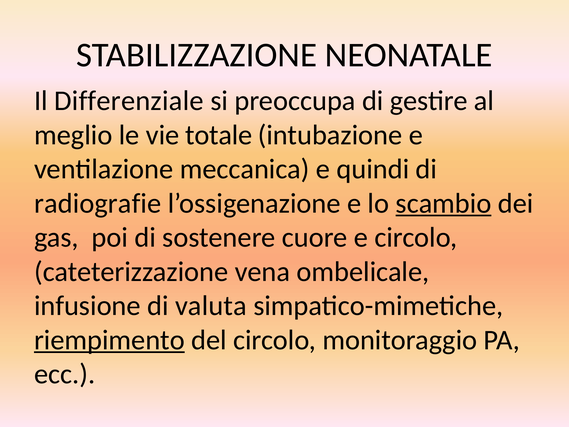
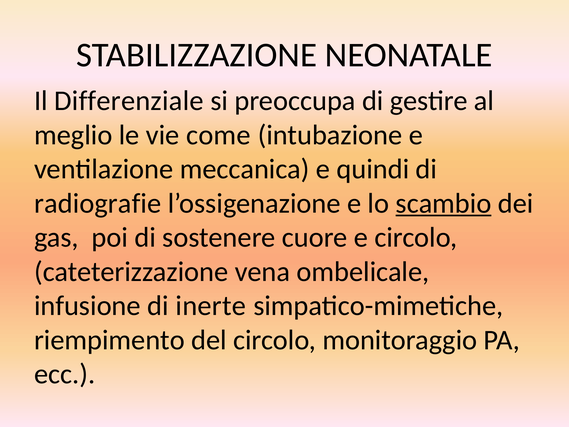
totale: totale -> come
valuta: valuta -> inerte
riempimento underline: present -> none
